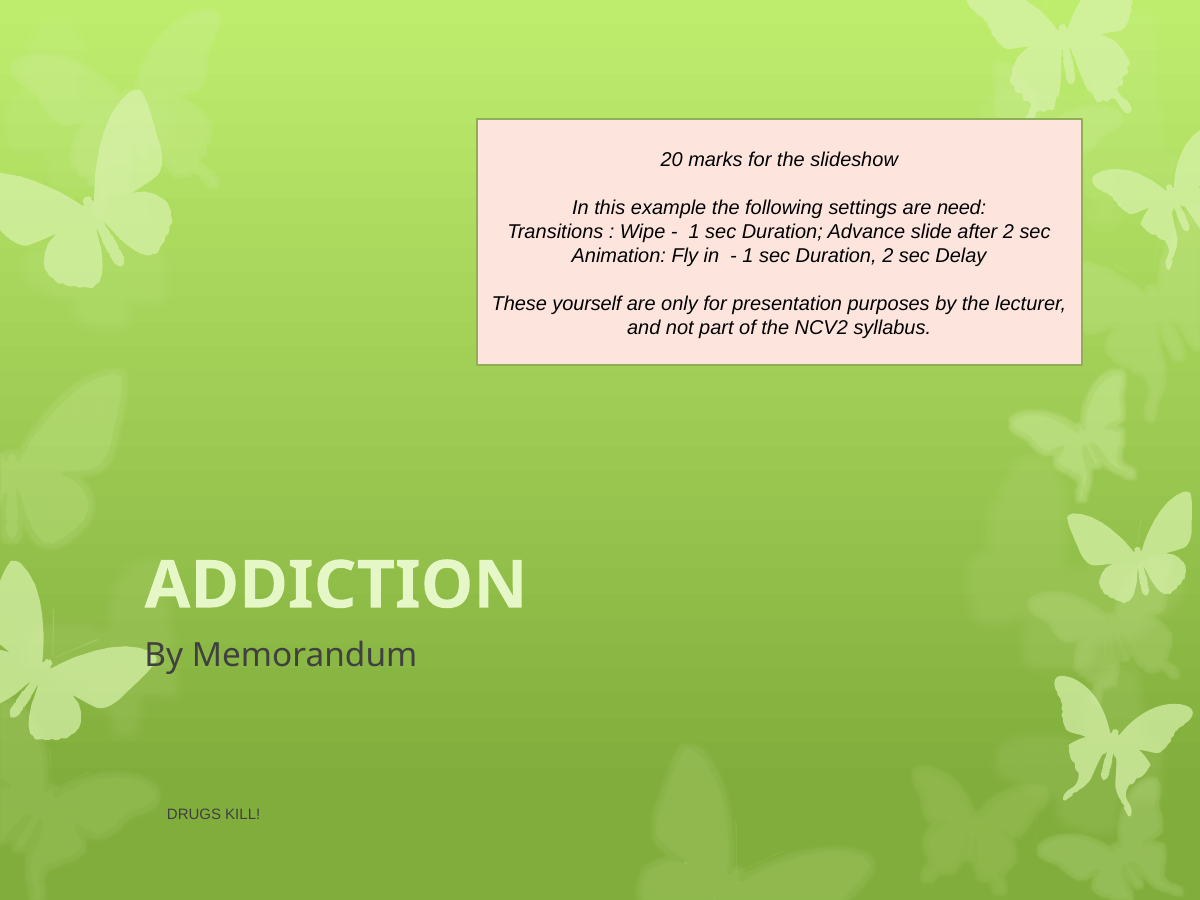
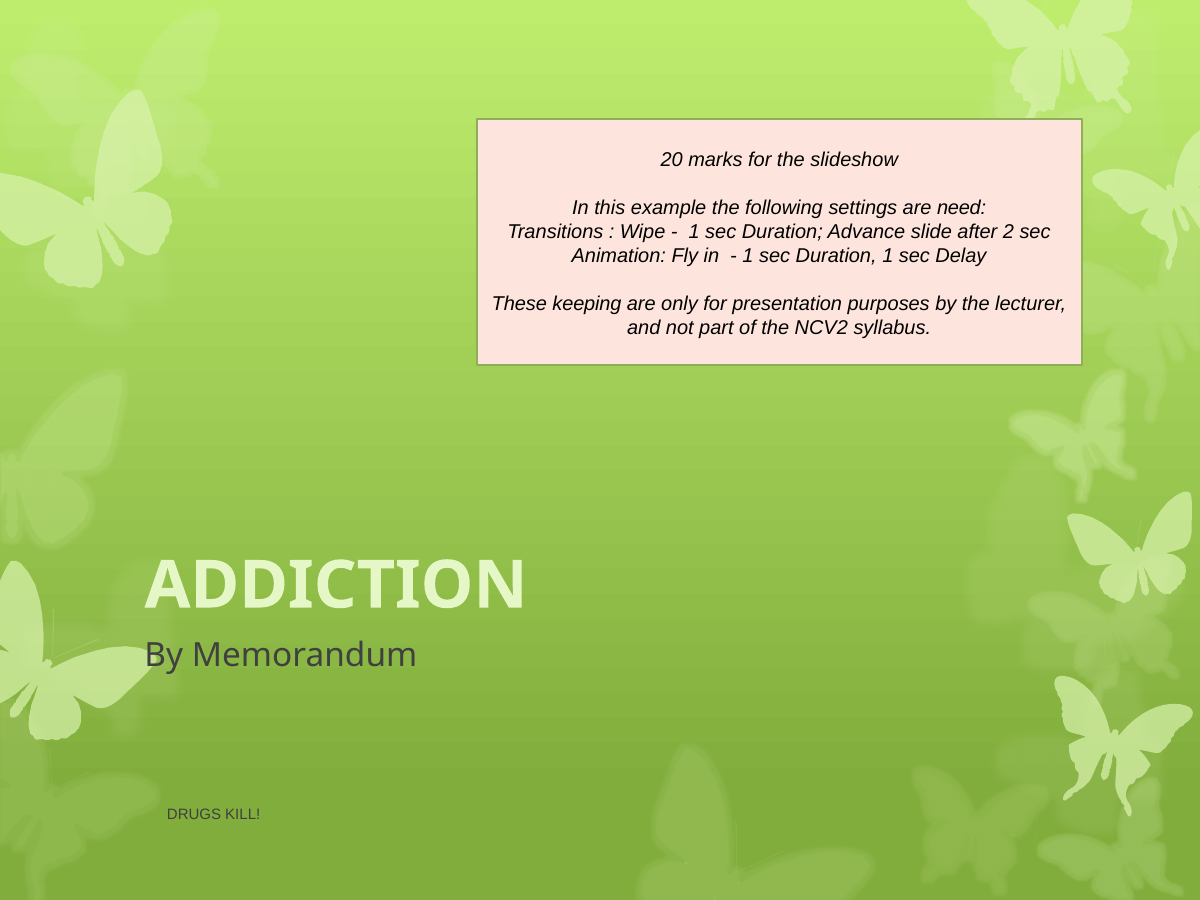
Duration 2: 2 -> 1
yourself: yourself -> keeping
